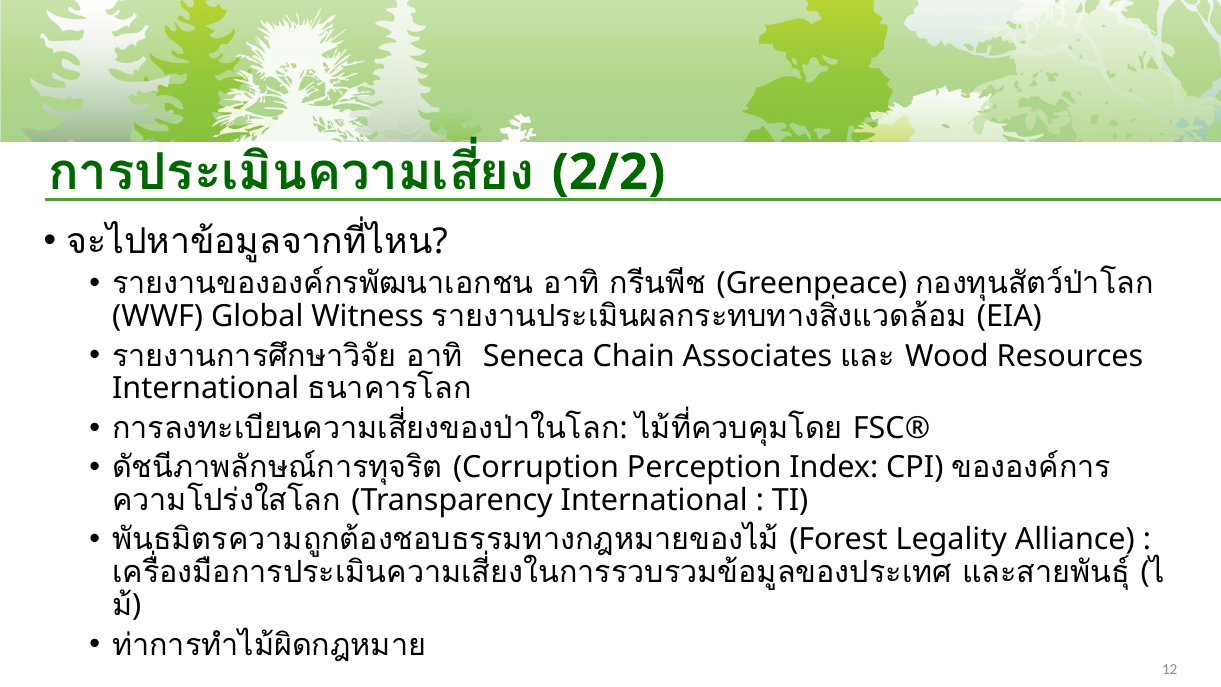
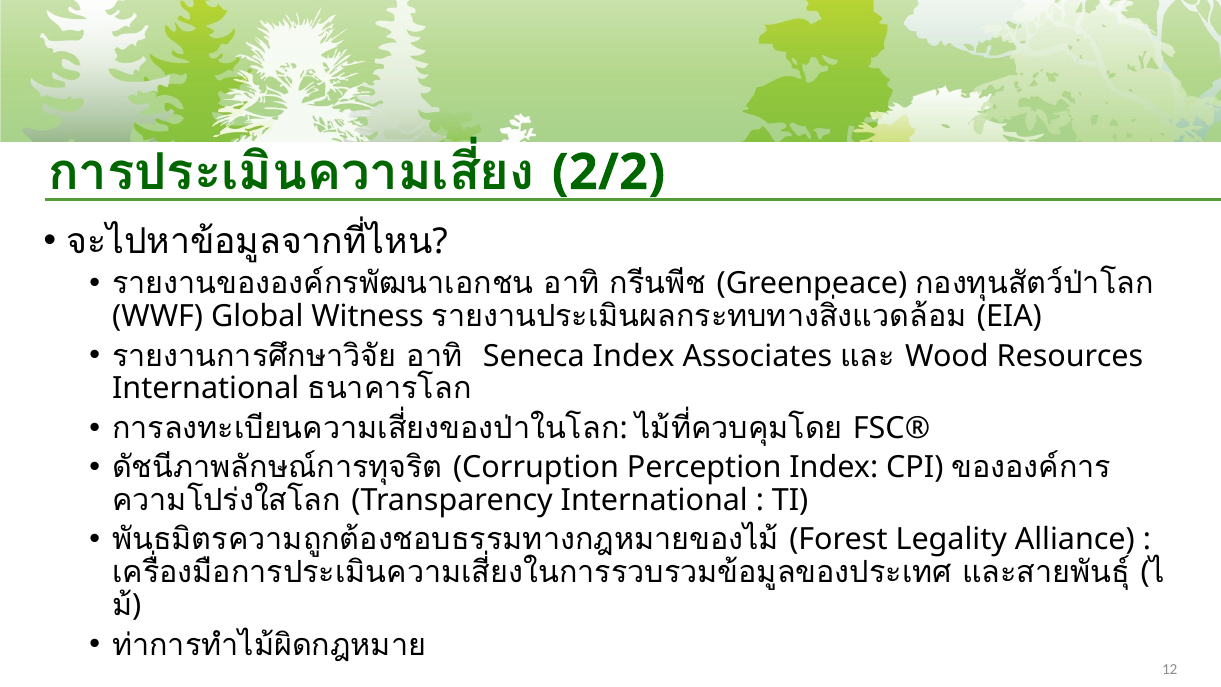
Seneca Chain: Chain -> Index
